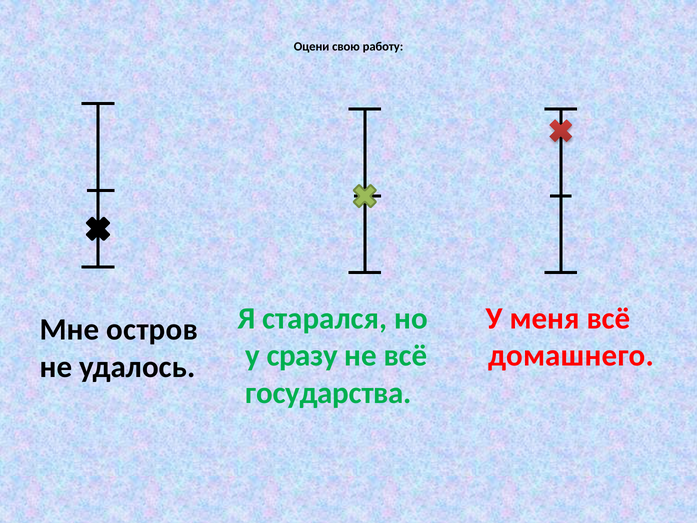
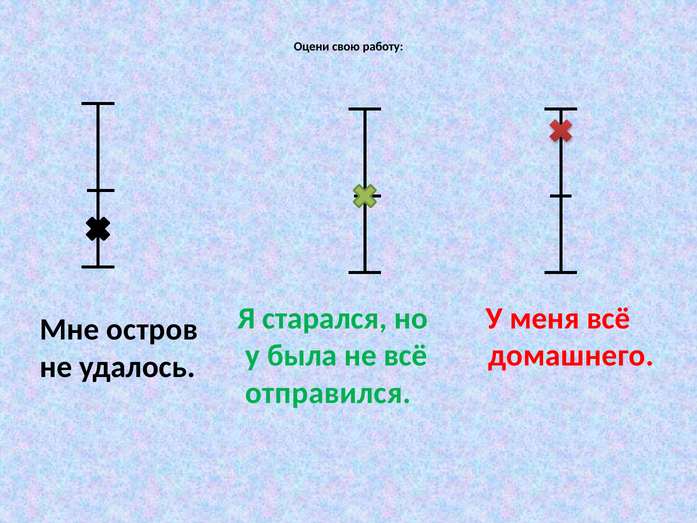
сразу: сразу -> была
государства: государства -> отправился
